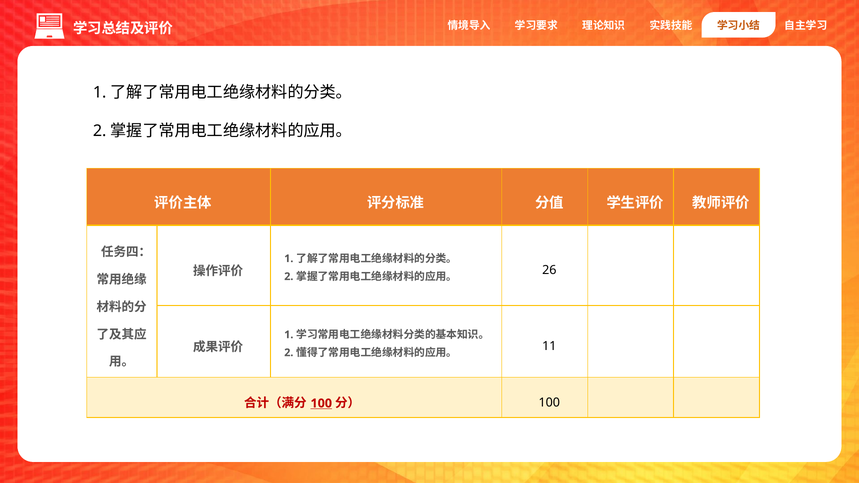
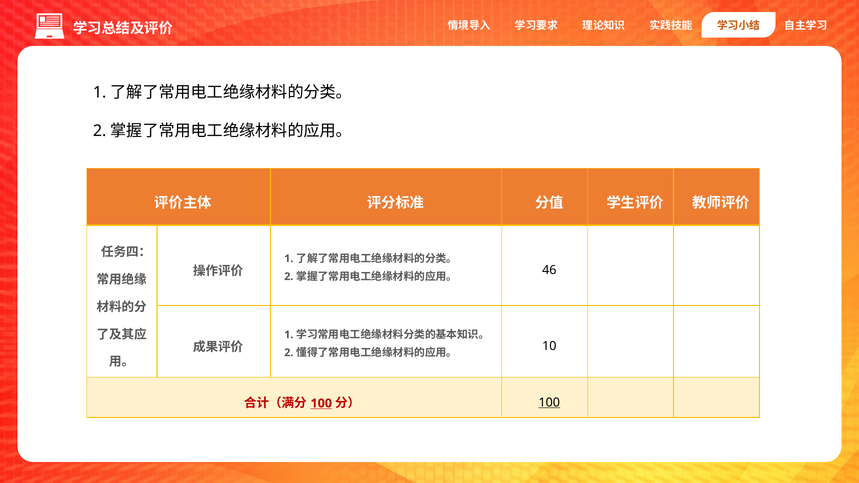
26: 26 -> 46
11: 11 -> 10
100 at (549, 403) underline: none -> present
